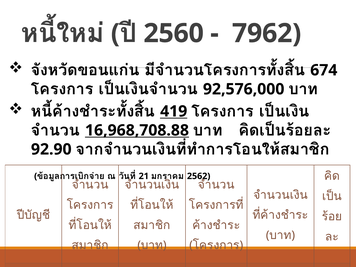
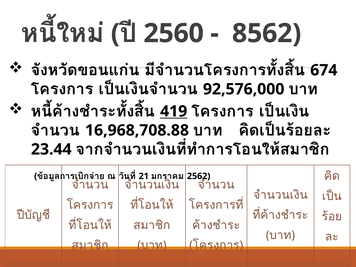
7962: 7962 -> 8562
16,968,708.88 underline: present -> none
92.90: 92.90 -> 23.44
